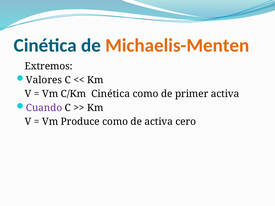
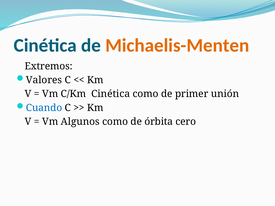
primer activa: activa -> unión
Cuando colour: purple -> blue
Produce: Produce -> Algunos
de activa: activa -> órbita
